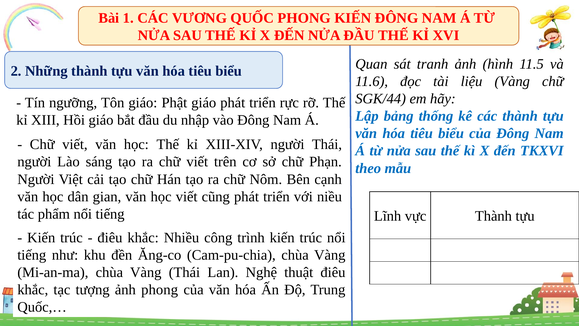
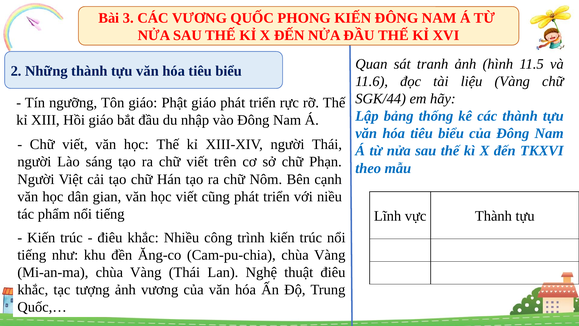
1: 1 -> 3
ảnh phong: phong -> vương
